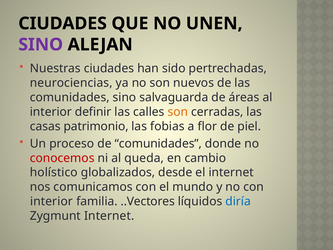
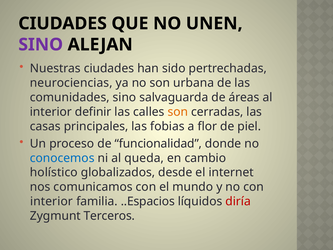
nuevos: nuevos -> urbana
patrimonio: patrimonio -> principales
de comunidades: comunidades -> funcionalidad
conocemos colour: red -> blue
..Vectores: ..Vectores -> ..Espacios
diría colour: blue -> red
Zygmunt Internet: Internet -> Terceros
